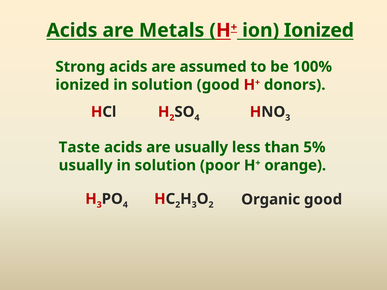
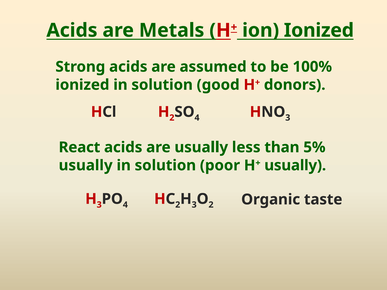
Taste: Taste -> React
orange at (295, 165): orange -> usually
Organic good: good -> taste
